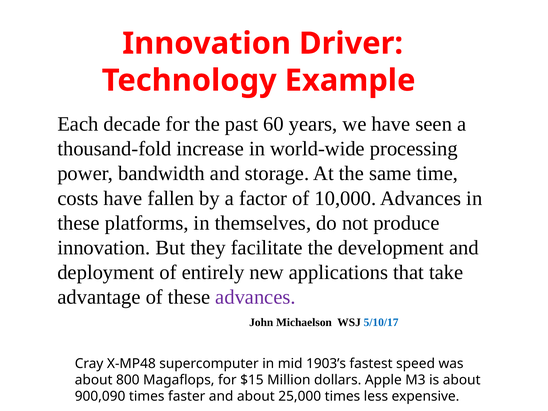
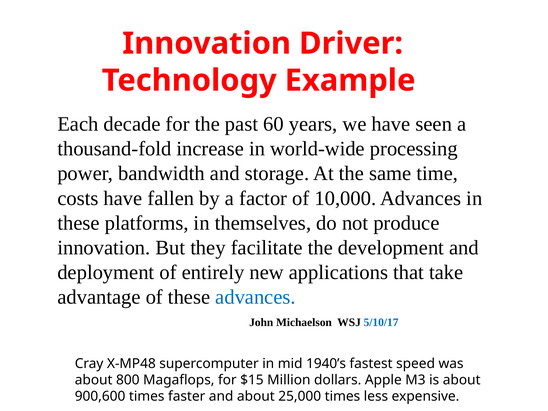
advances at (255, 297) colour: purple -> blue
1903’s: 1903’s -> 1940’s
900,090: 900,090 -> 900,600
